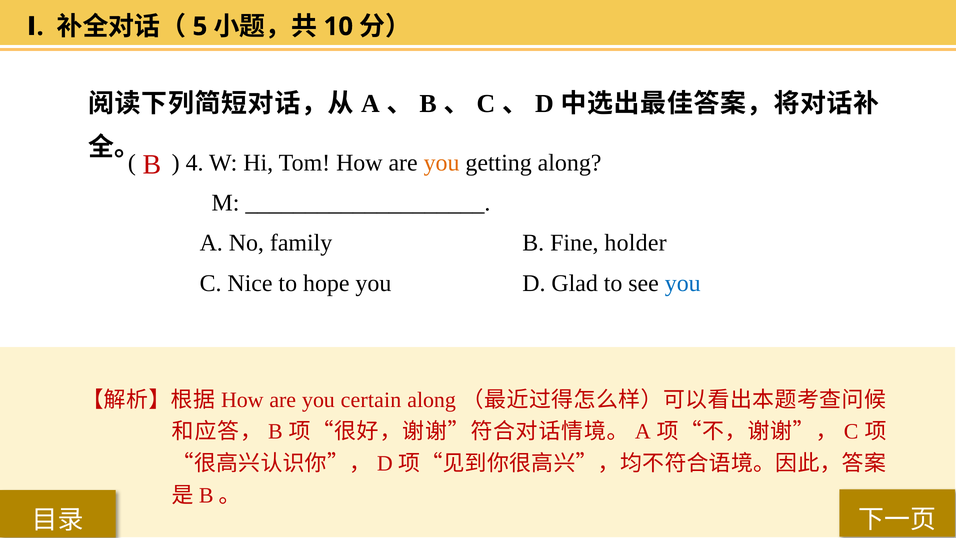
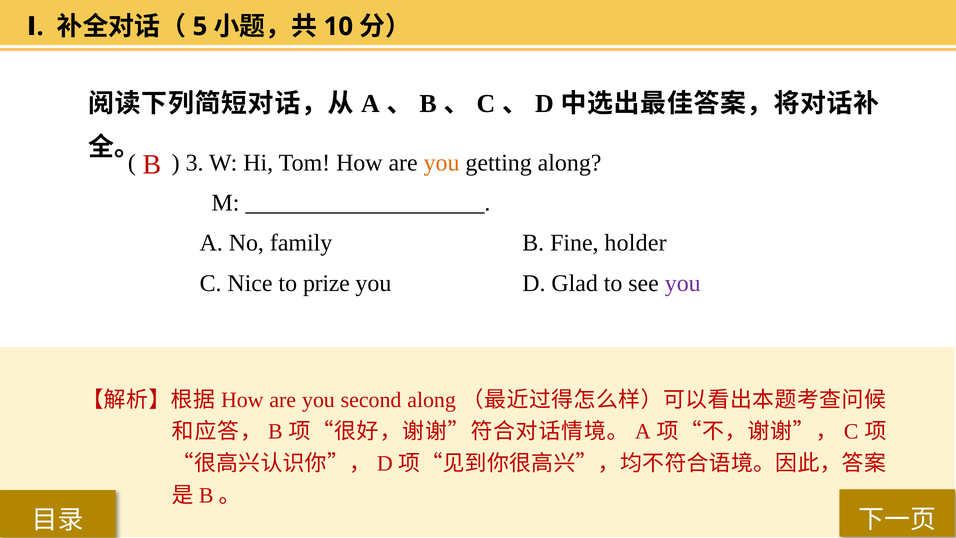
4: 4 -> 3
hope: hope -> prize
you at (683, 283) colour: blue -> purple
certain: certain -> second
